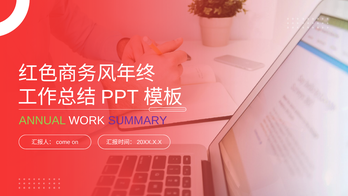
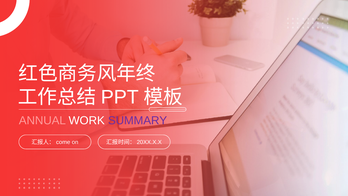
ANNUAL colour: light green -> pink
